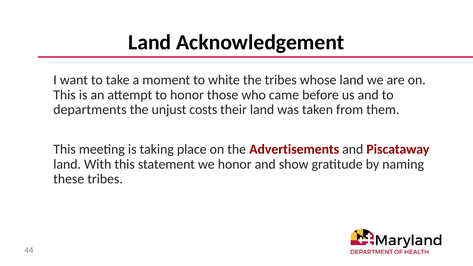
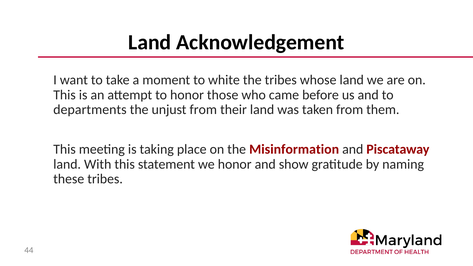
unjust costs: costs -> from
Advertisements: Advertisements -> Misinformation
